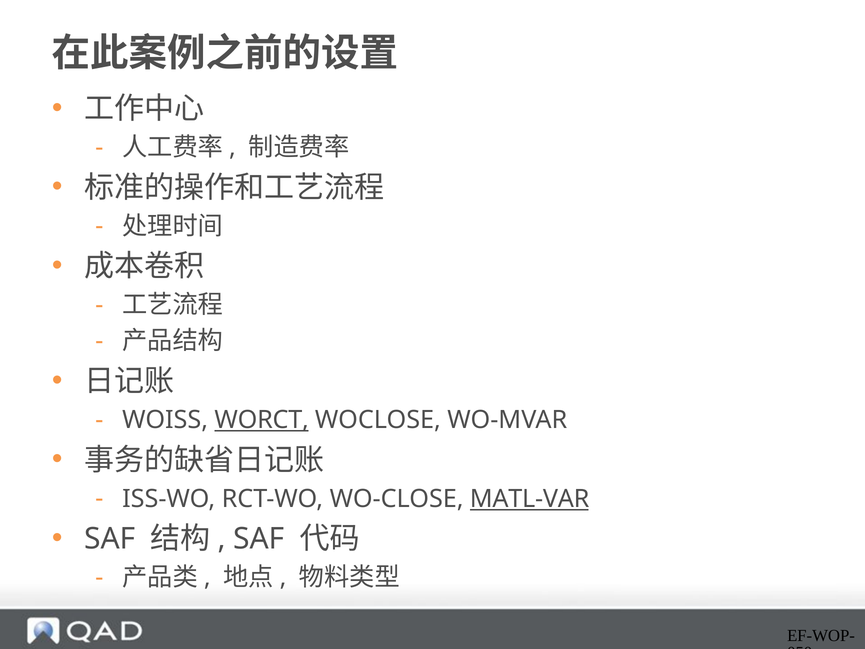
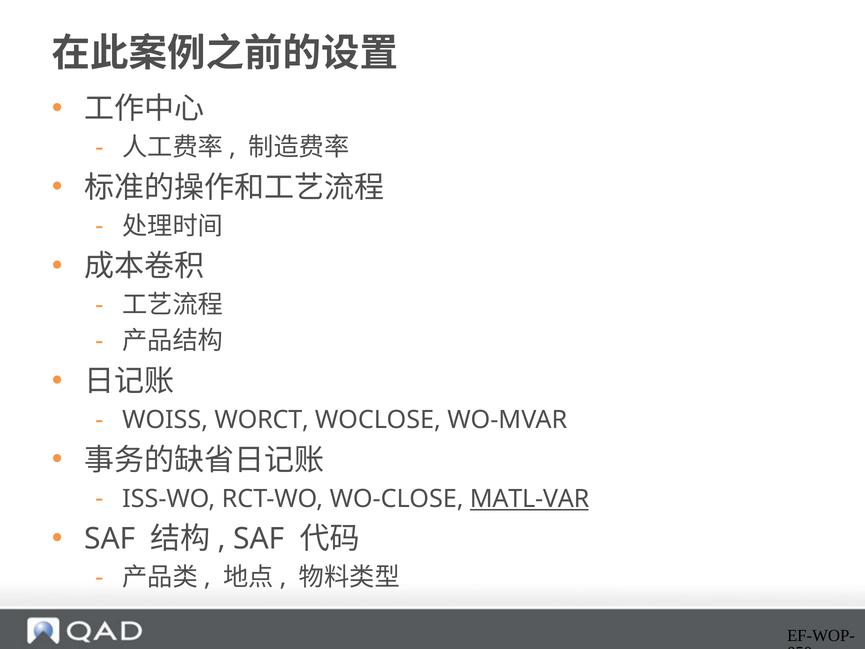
WORCT underline: present -> none
